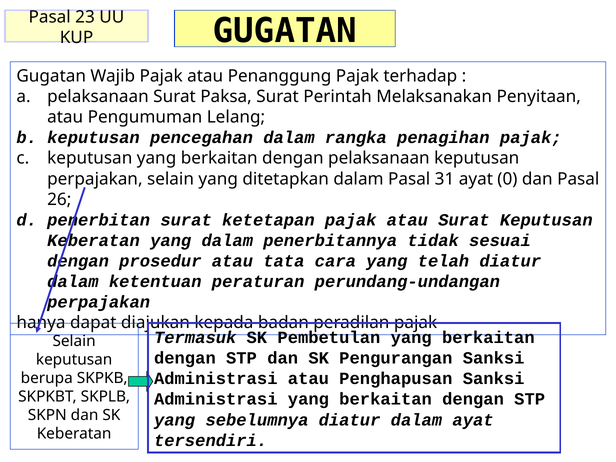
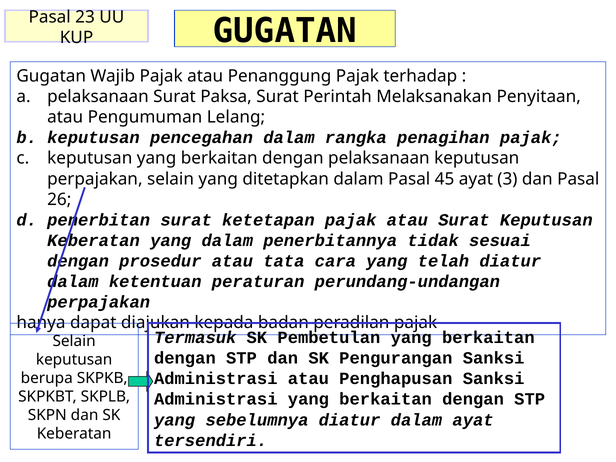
31: 31 -> 45
0: 0 -> 3
